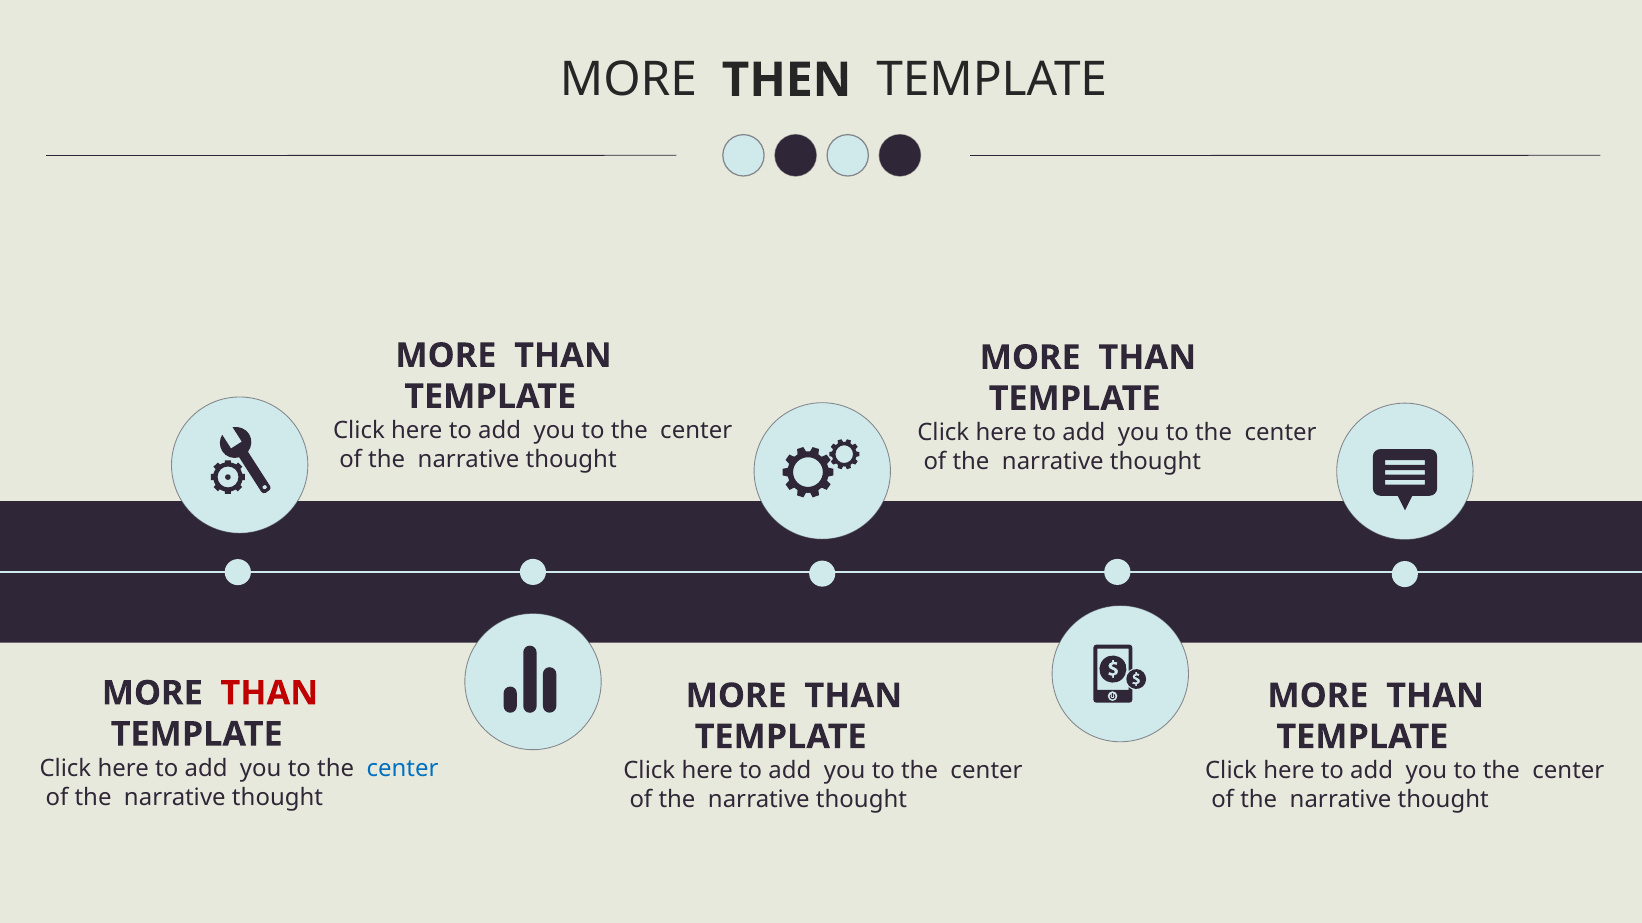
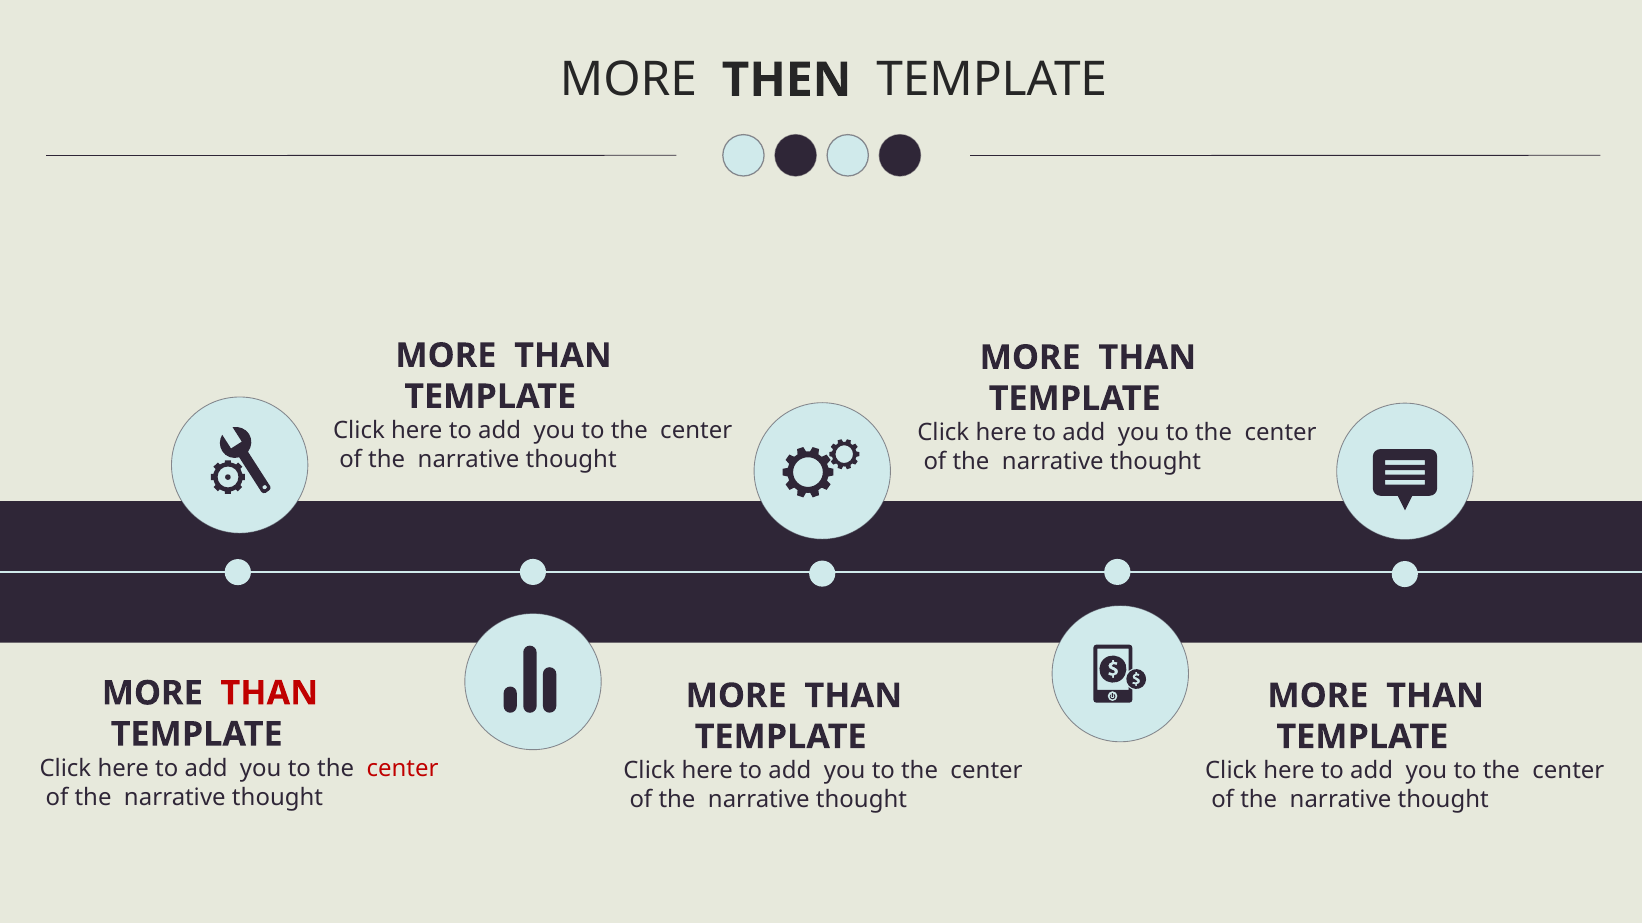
center at (403, 769) colour: blue -> red
